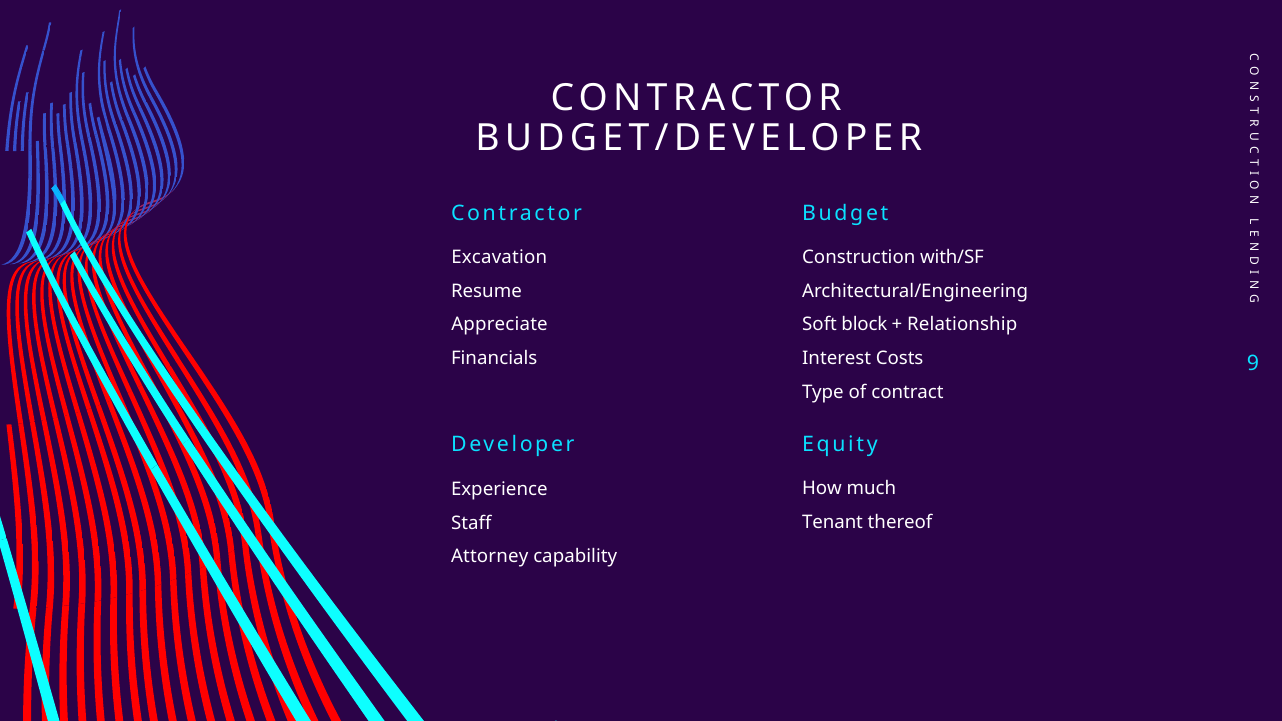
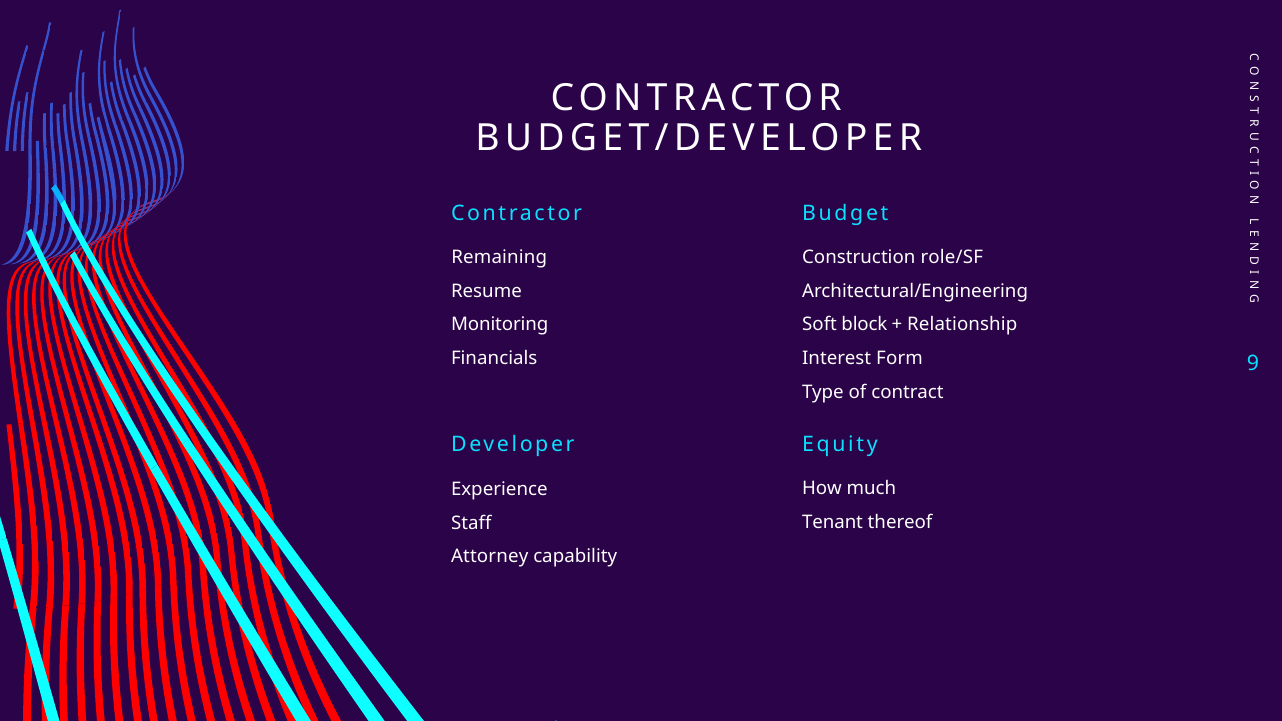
Excavation: Excavation -> Remaining
with/SF: with/SF -> role/SF
Appreciate: Appreciate -> Monitoring
Costs: Costs -> Form
